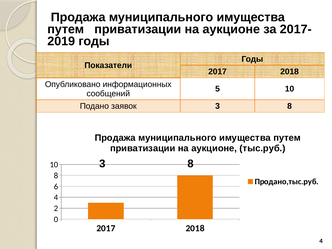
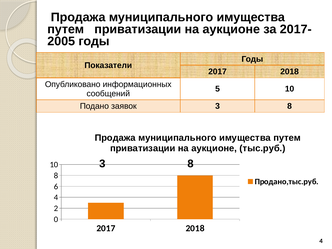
2019: 2019 -> 2005
